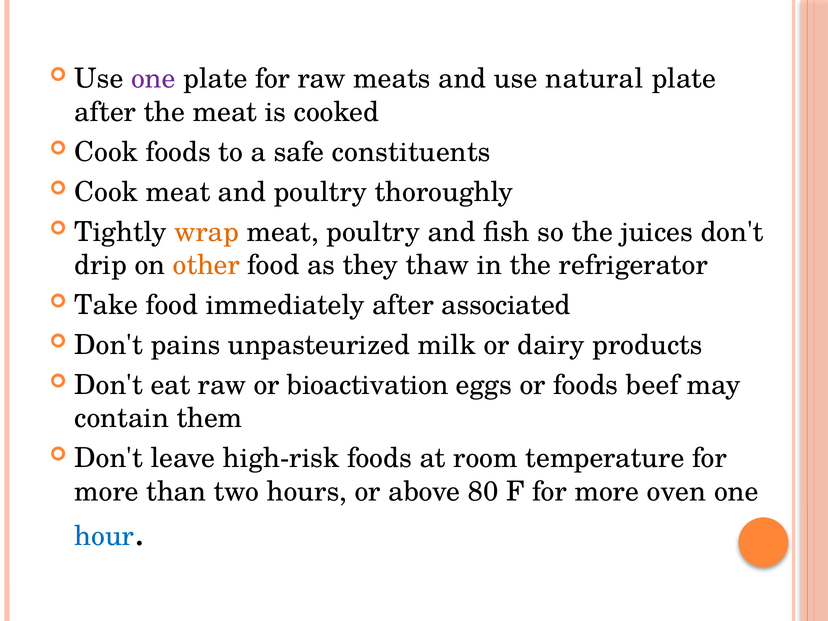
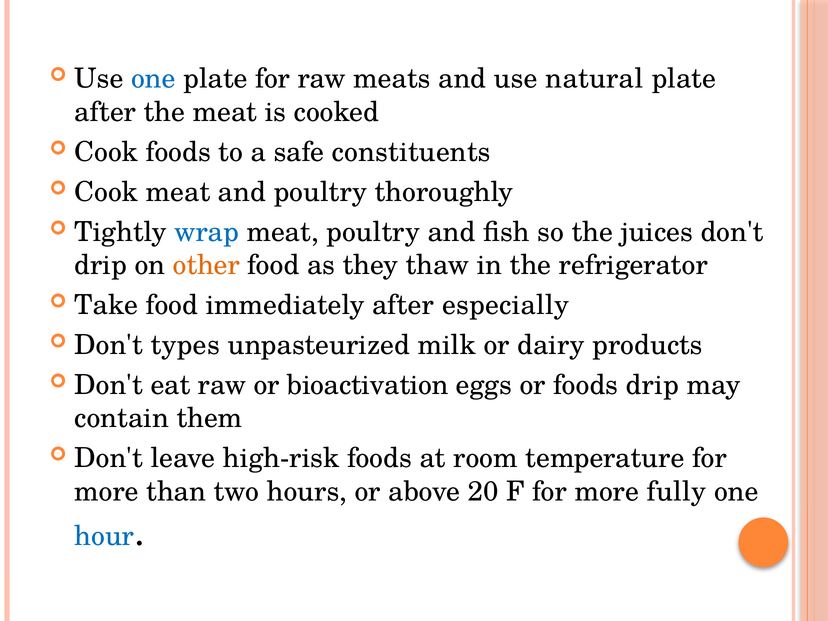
one at (153, 79) colour: purple -> blue
wrap colour: orange -> blue
associated: associated -> especially
pains: pains -> types
foods beef: beef -> drip
80: 80 -> 20
oven: oven -> fully
